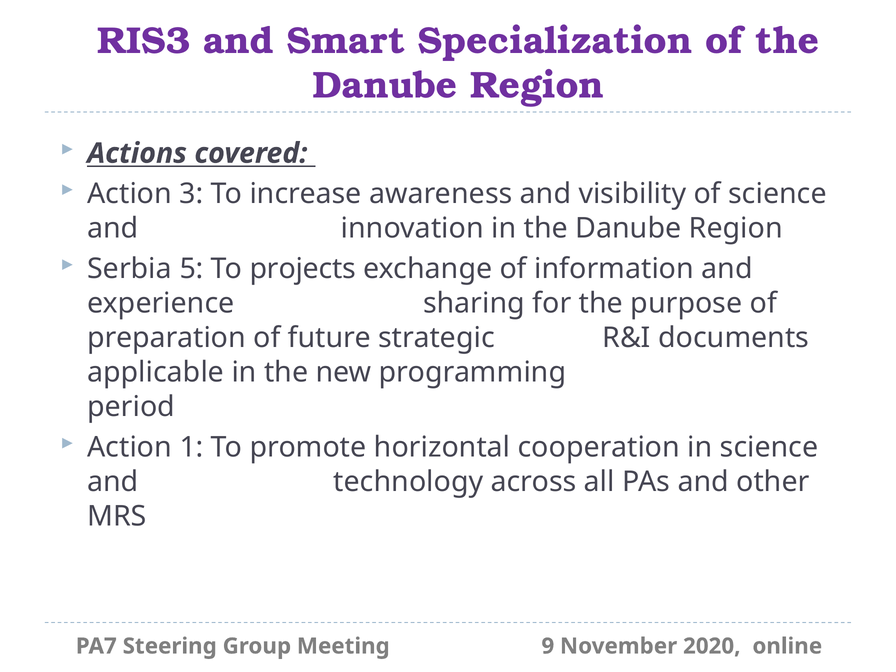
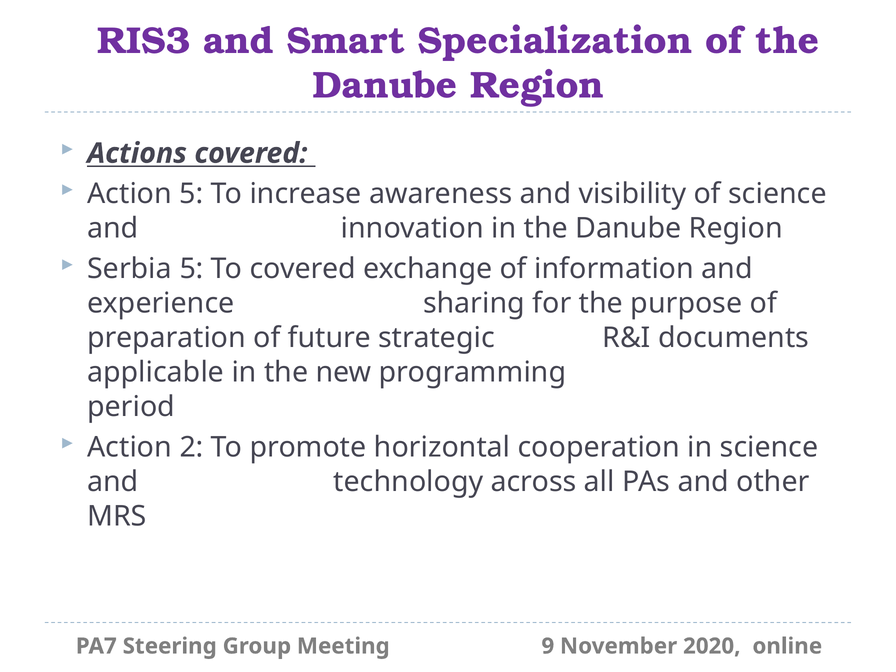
Action 3: 3 -> 5
To projects: projects -> covered
1: 1 -> 2
